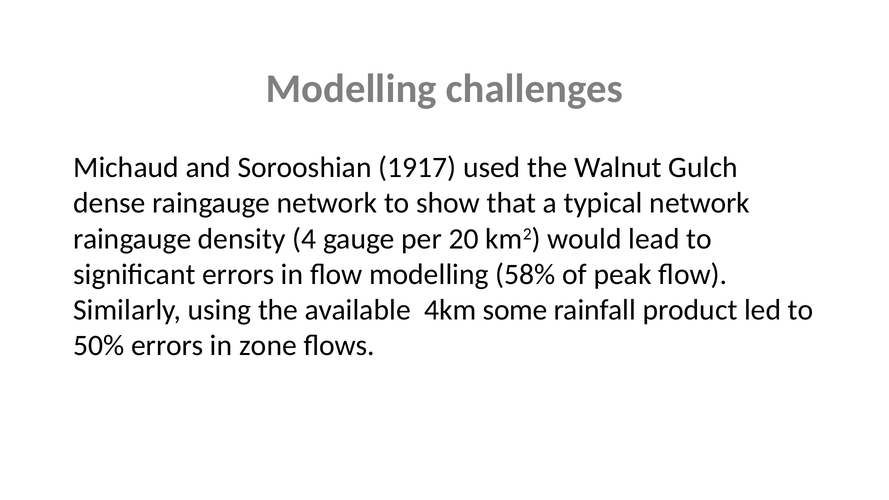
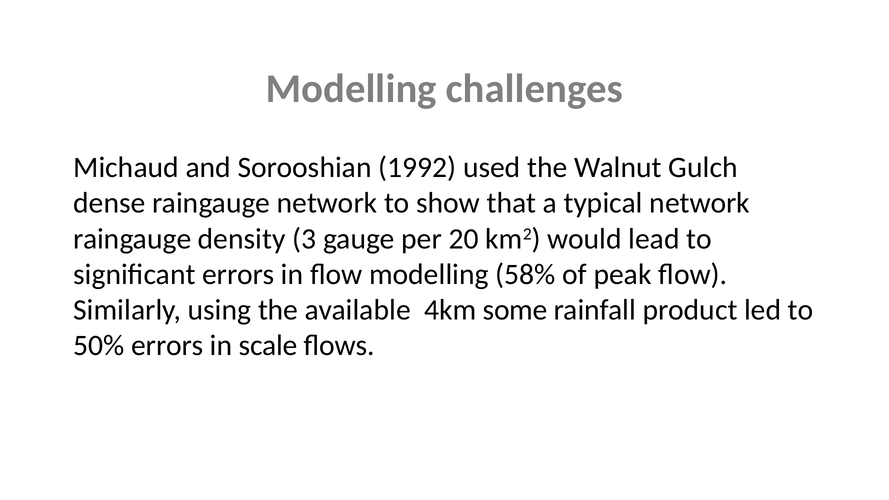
1917: 1917 -> 1992
4: 4 -> 3
zone: zone -> scale
